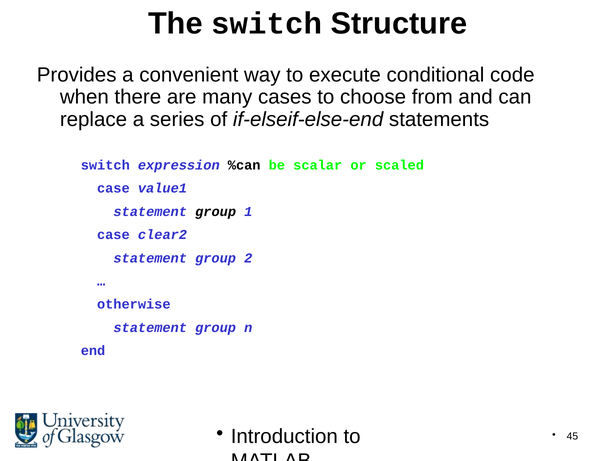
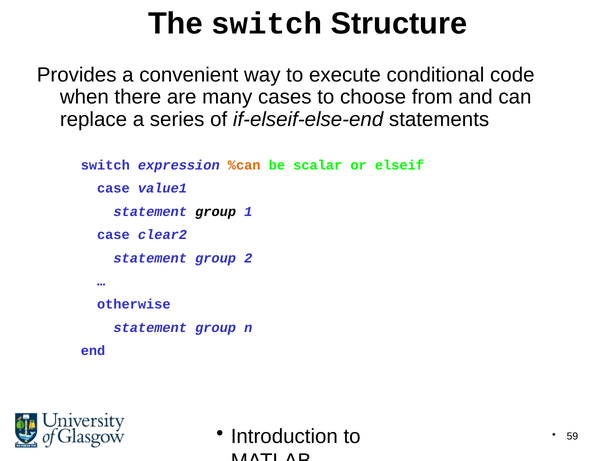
%can colour: black -> orange
scaled: scaled -> elseif
45: 45 -> 59
